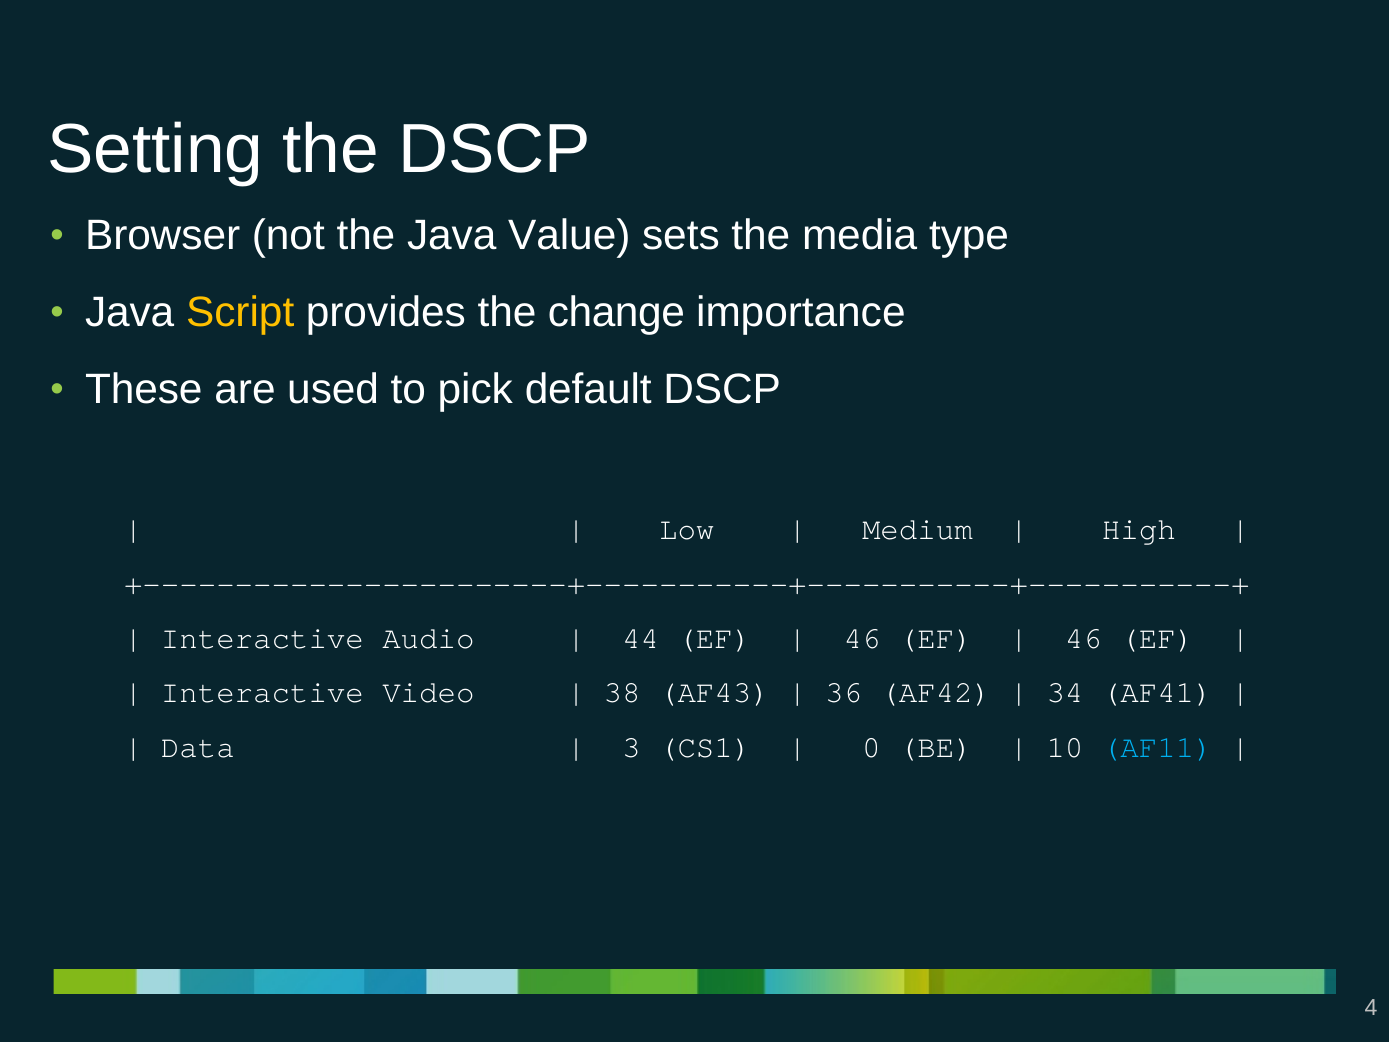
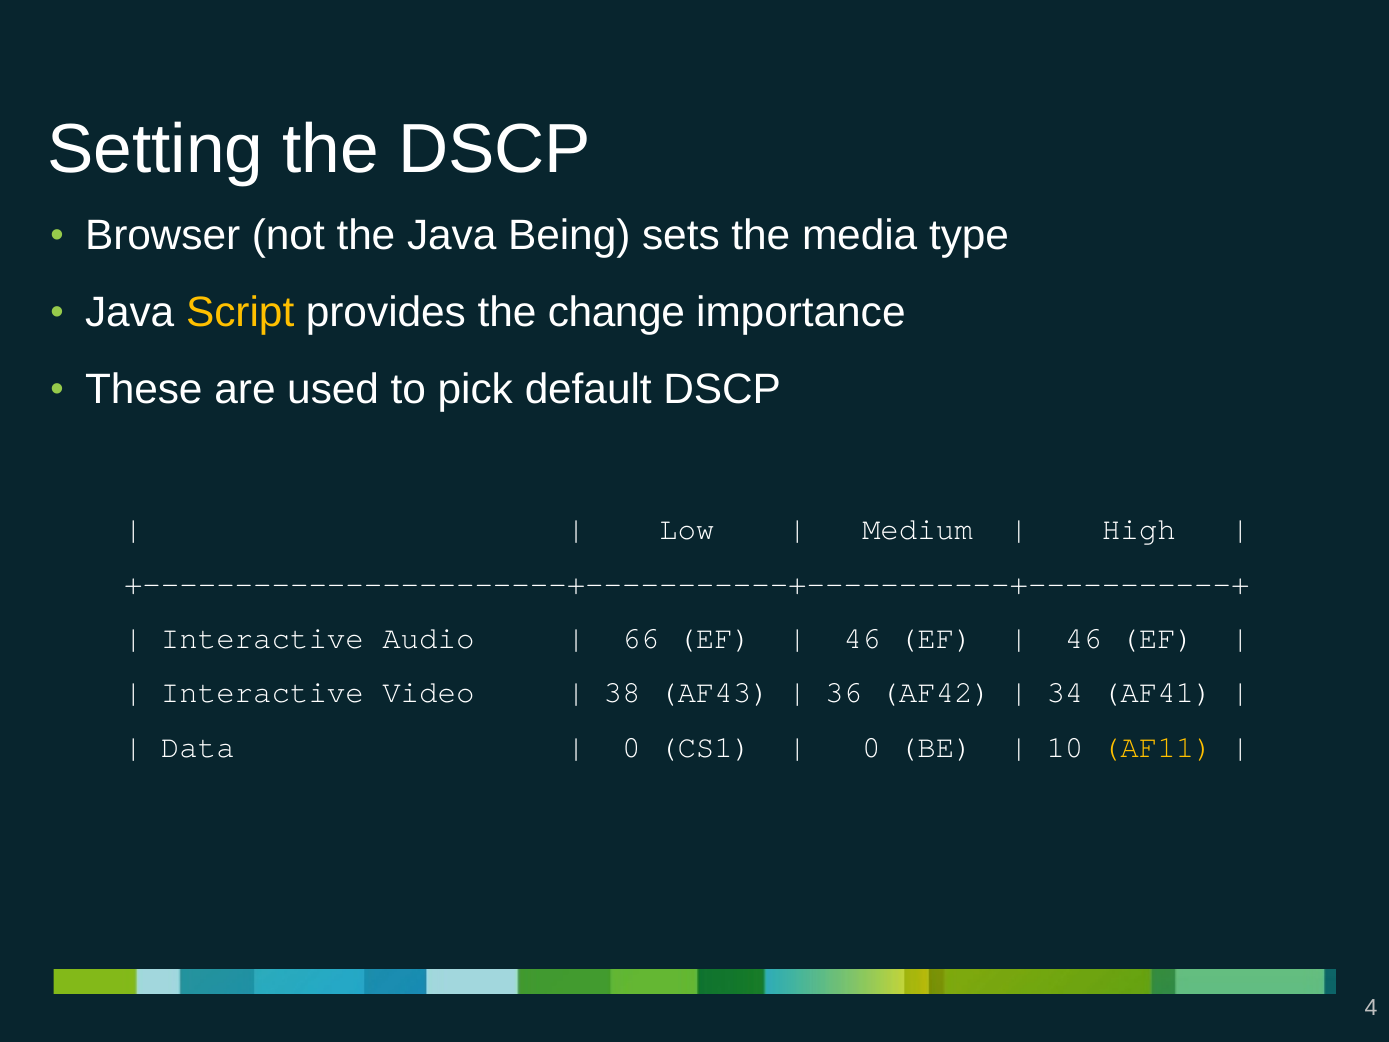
Value: Value -> Being
44: 44 -> 66
3 at (631, 747): 3 -> 0
AF11 colour: light blue -> yellow
